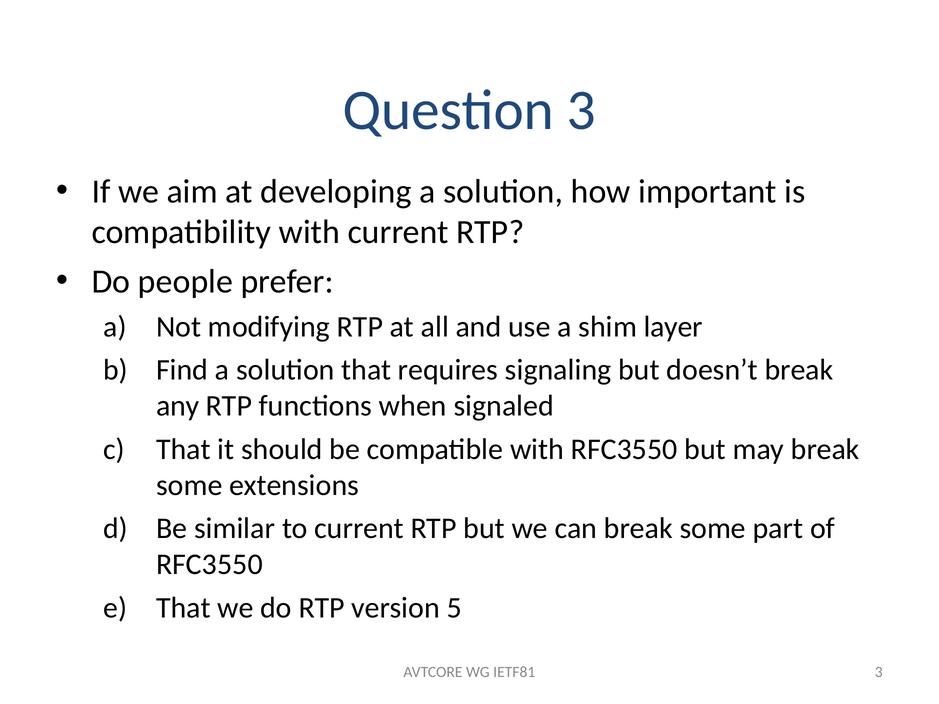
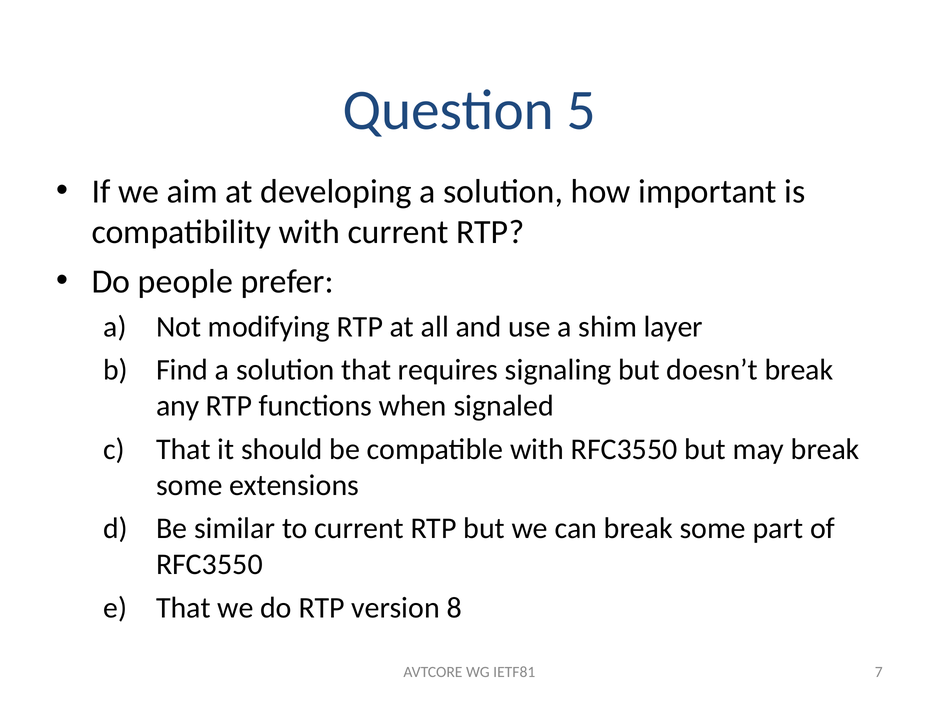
Question 3: 3 -> 5
5: 5 -> 8
IETF81 3: 3 -> 7
